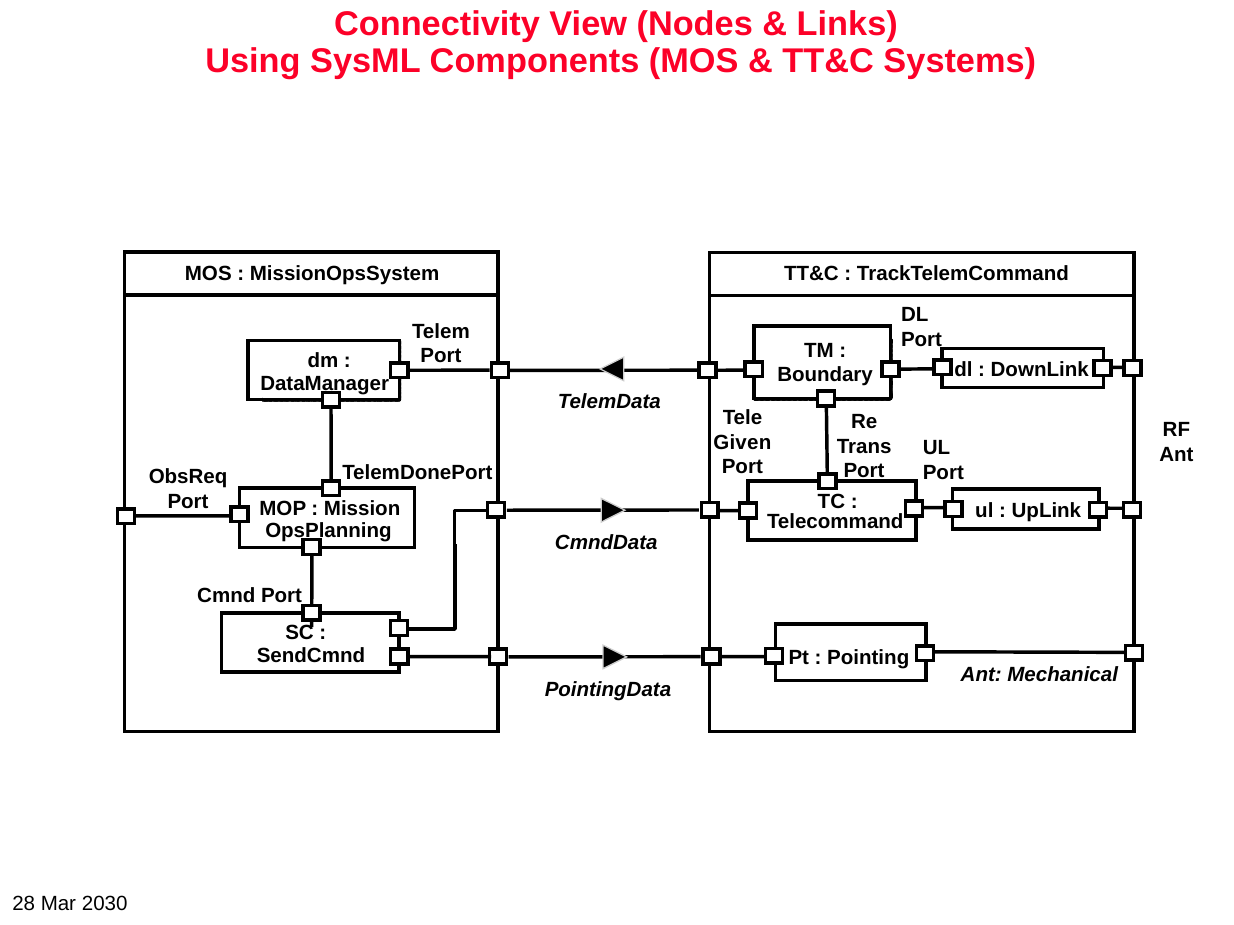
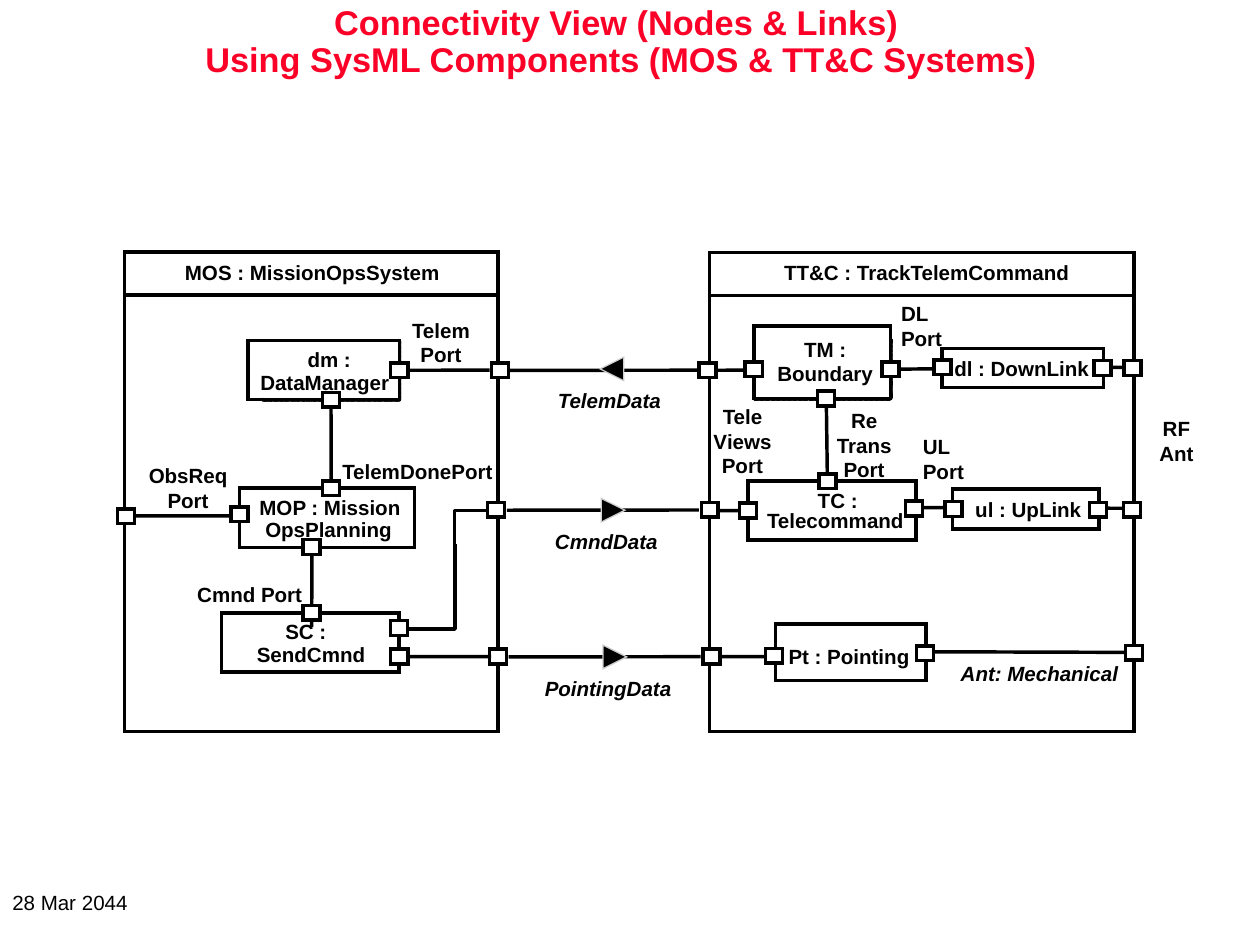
Given: Given -> Views
2030: 2030 -> 2044
